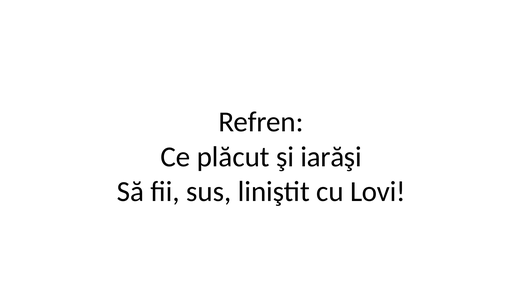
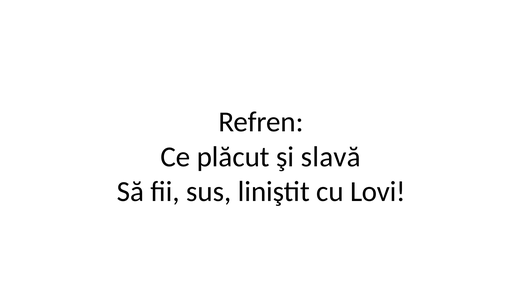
iarăşi: iarăşi -> slavă
